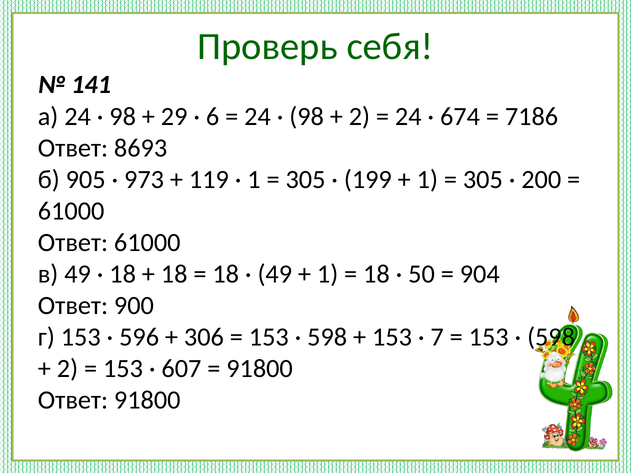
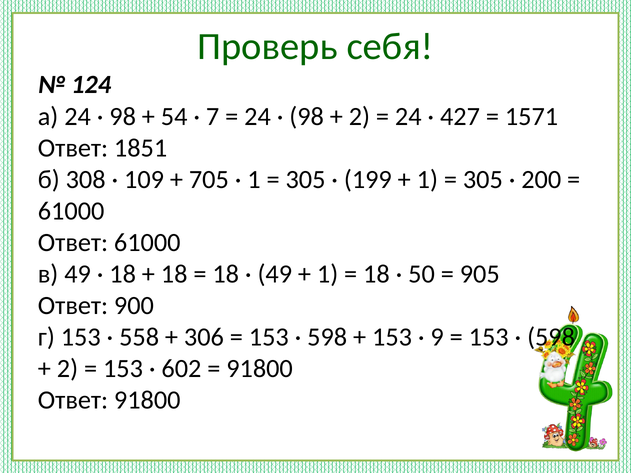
141: 141 -> 124
29: 29 -> 54
6: 6 -> 7
674: 674 -> 427
7186: 7186 -> 1571
8693: 8693 -> 1851
905: 905 -> 308
973: 973 -> 109
119: 119 -> 705
904: 904 -> 905
596: 596 -> 558
7: 7 -> 9
607: 607 -> 602
